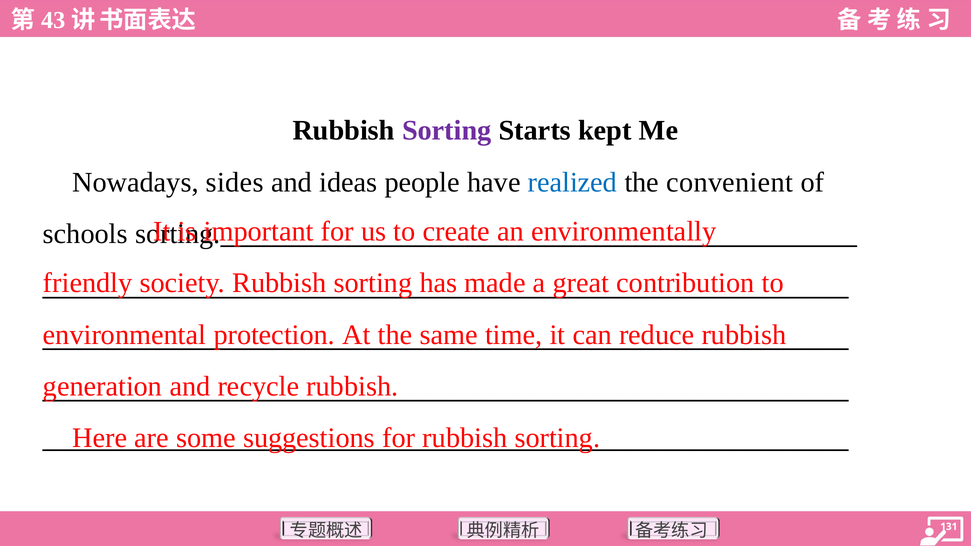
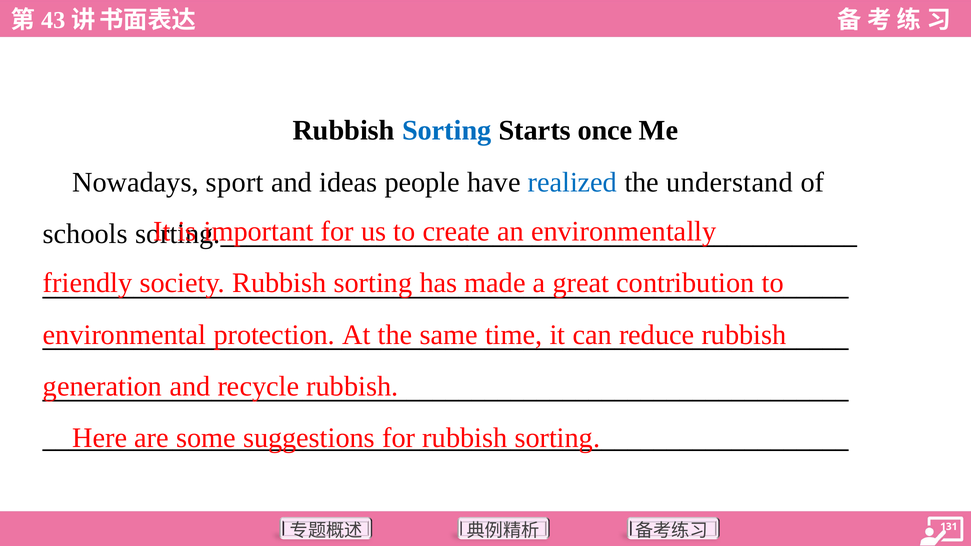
Sorting at (447, 131) colour: purple -> blue
kept: kept -> once
sides: sides -> sport
convenient: convenient -> understand
